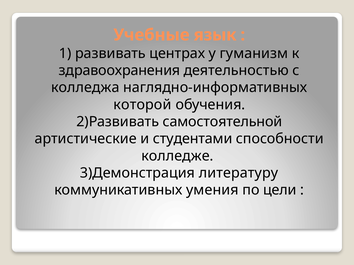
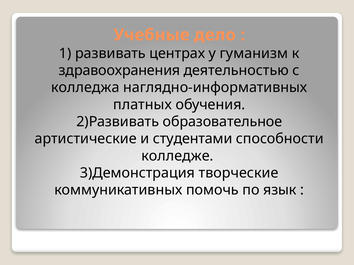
язык: язык -> дело
которой: которой -> платных
самостоятельной: самостоятельной -> образовательное
литературу: литературу -> творческие
умения: умения -> помочь
цели: цели -> язык
